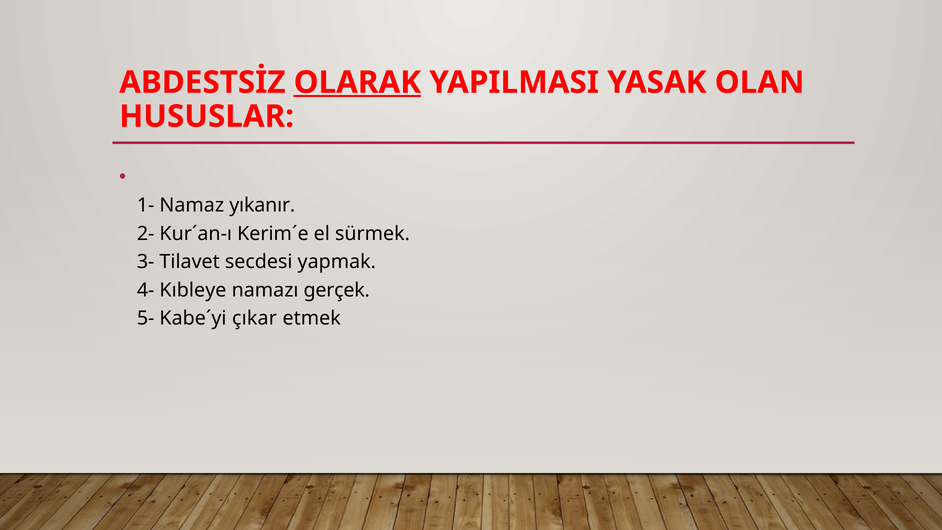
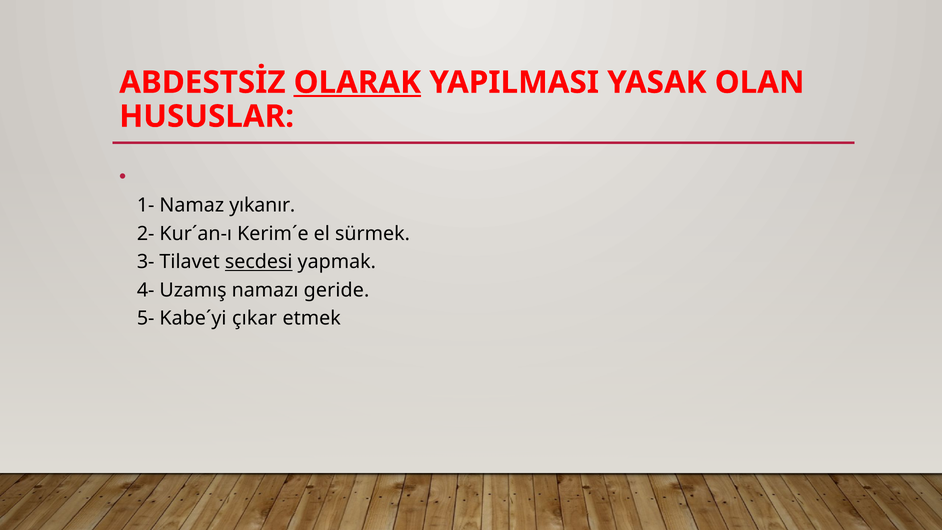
secdesi underline: none -> present
Kıbleye: Kıbleye -> Uzamış
gerçek: gerçek -> geride
